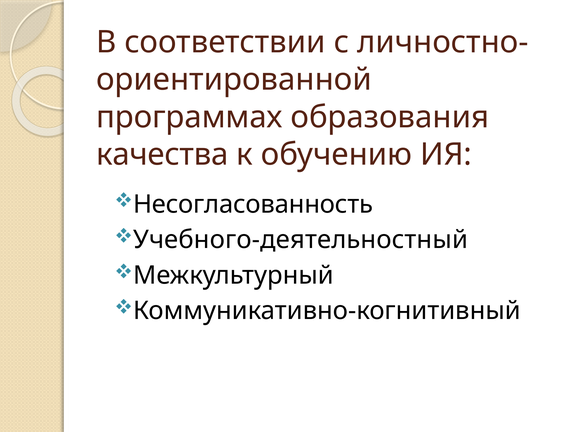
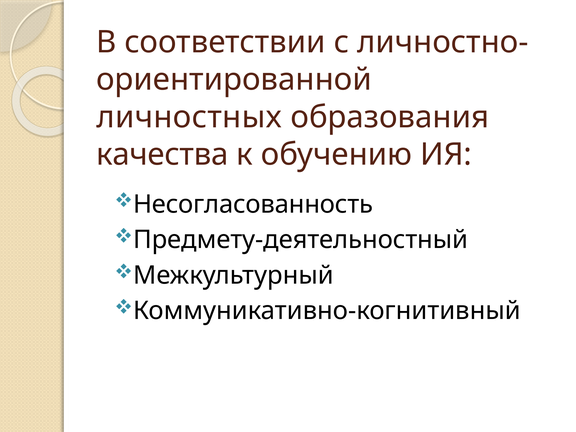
программах: программах -> личностных
Учебного-деятельностный: Учебного-деятельностный -> Предмету-деятельностный
